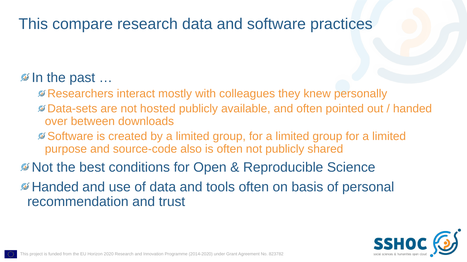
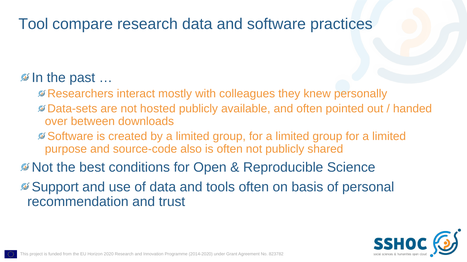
This at (33, 24): This -> Tool
Handed at (55, 187): Handed -> Support
